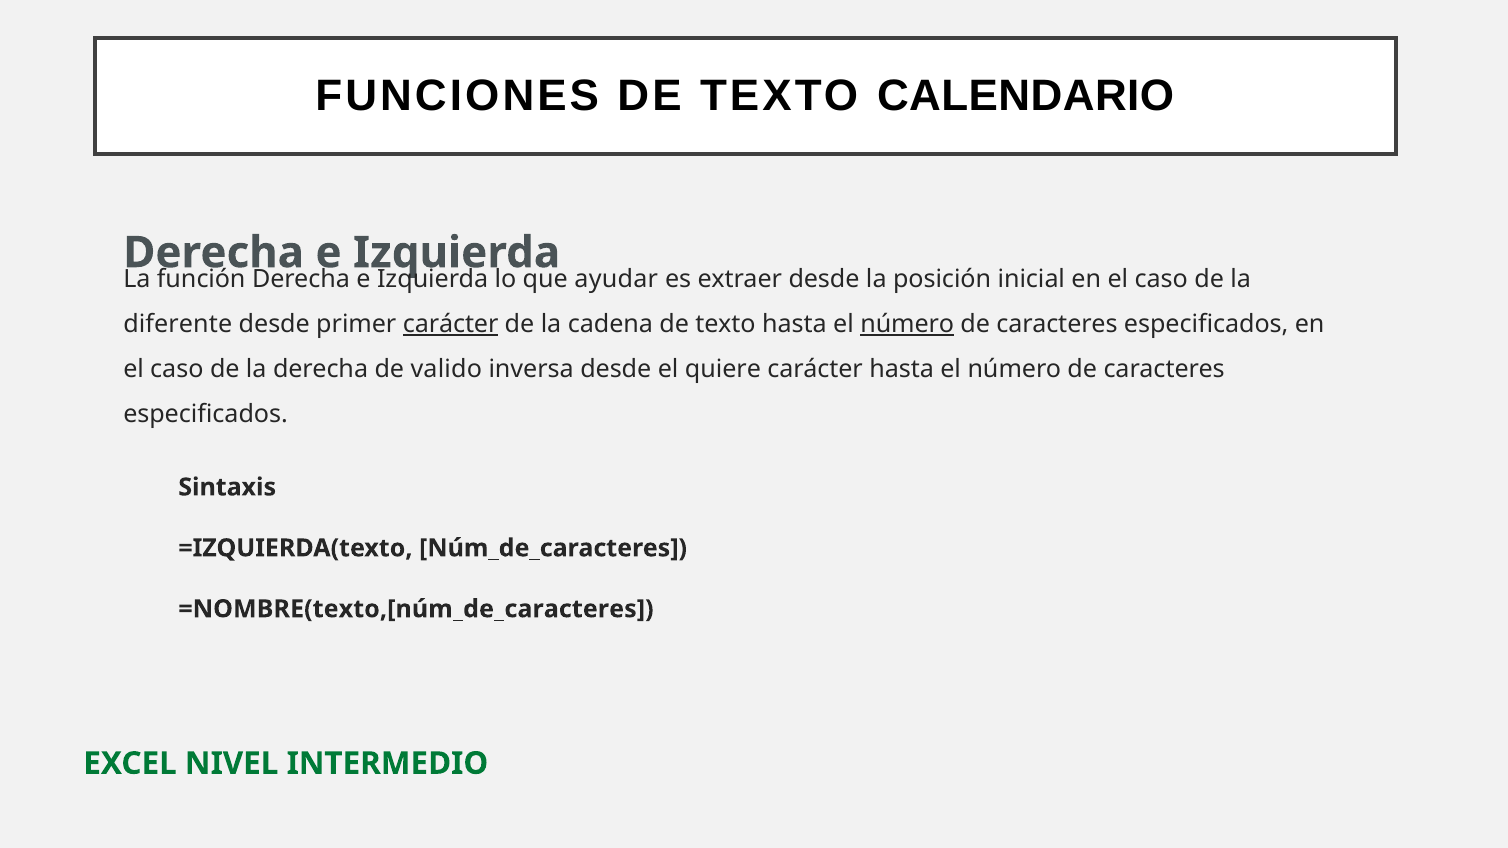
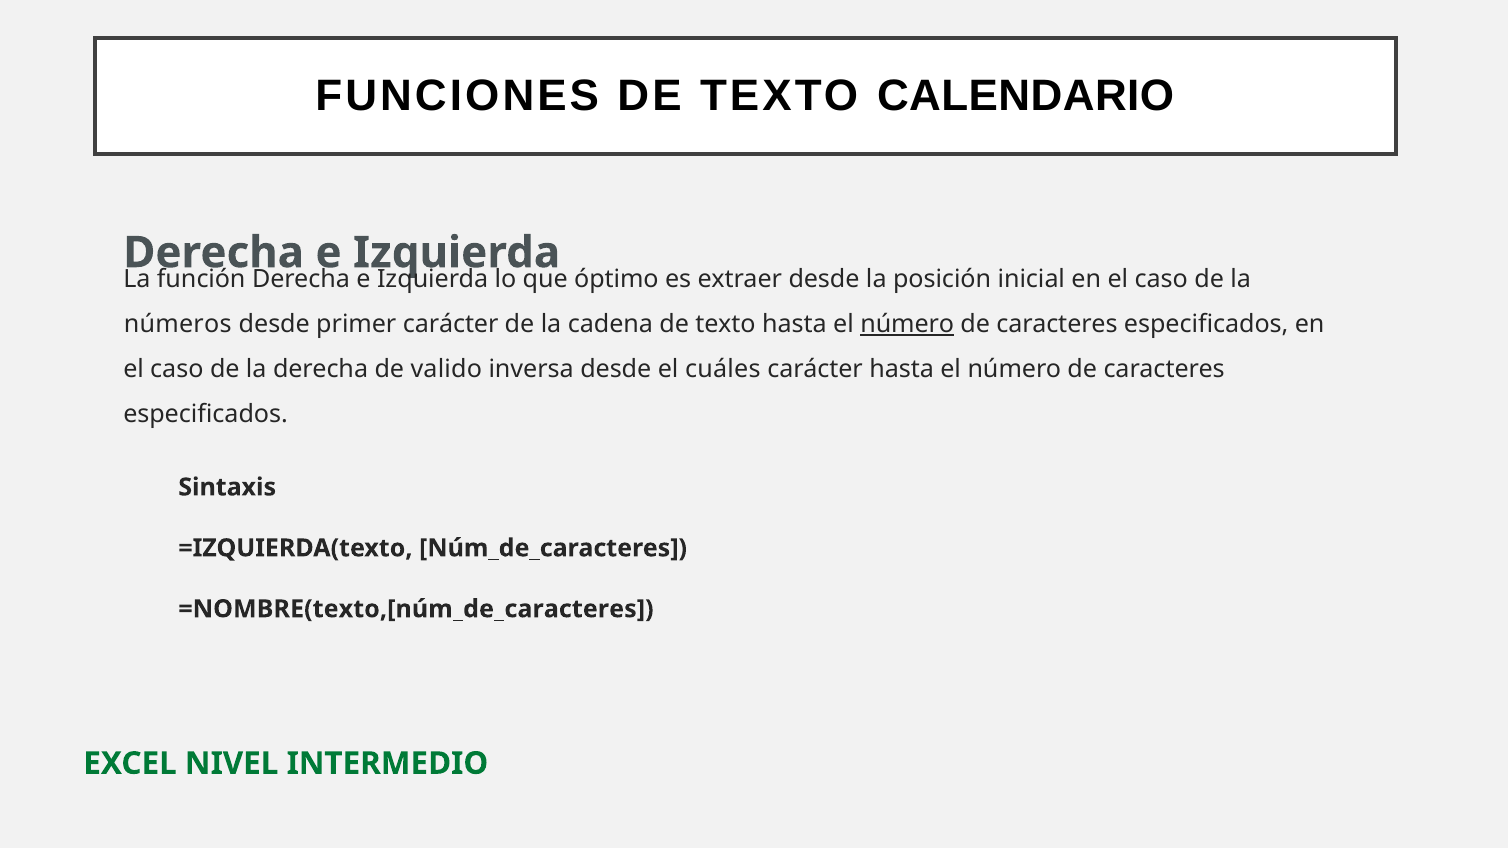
ayudar: ayudar -> óptimo
diferente: diferente -> números
carácter at (451, 324) underline: present -> none
quiere: quiere -> cuáles
